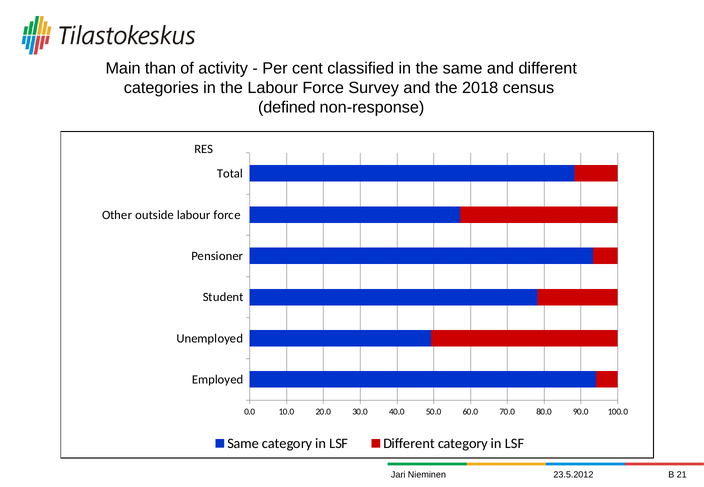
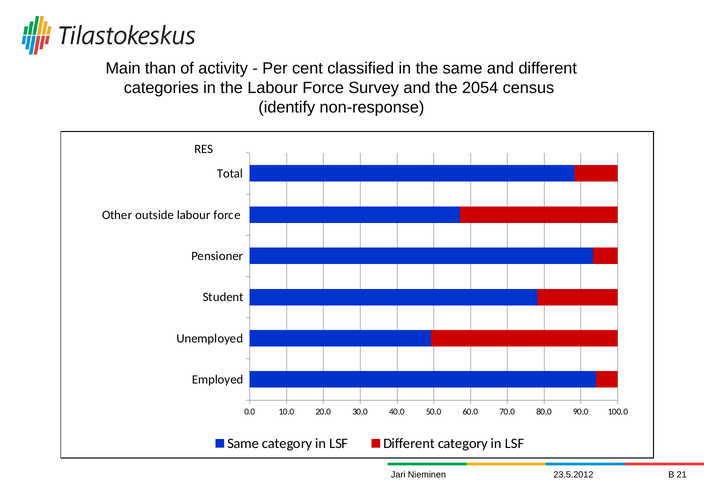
2018: 2018 -> 2054
defined: defined -> identify
